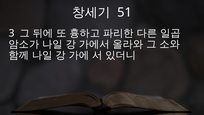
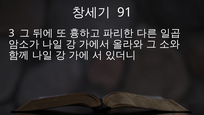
51: 51 -> 91
